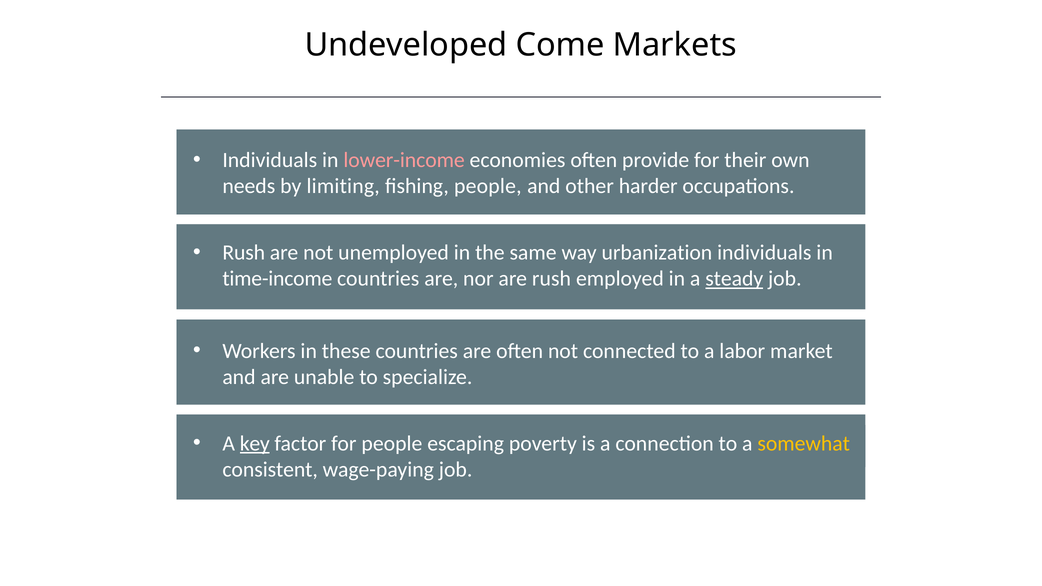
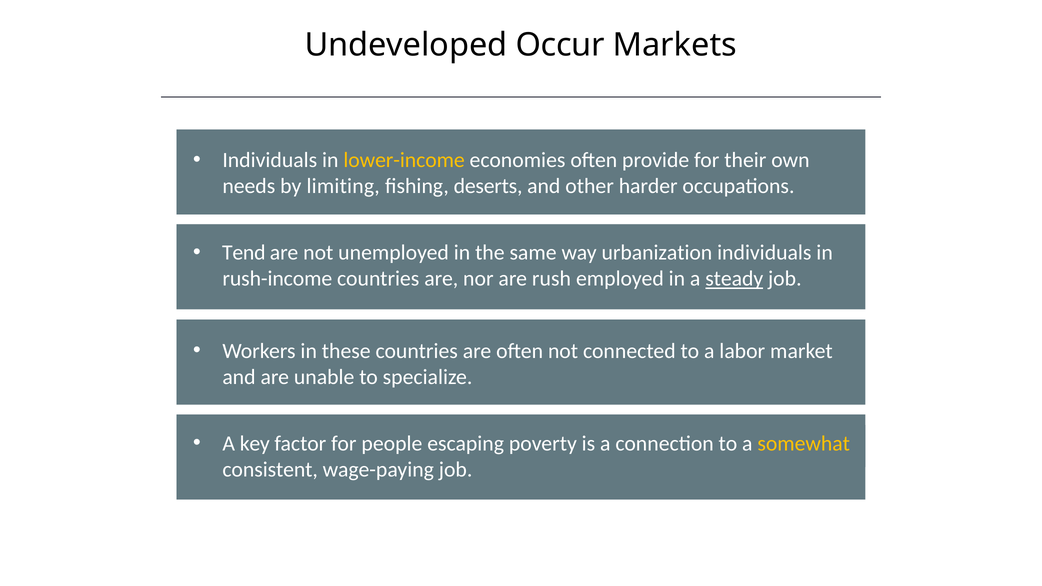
Come: Come -> Occur
lower-income colour: pink -> yellow
fishing people: people -> deserts
Rush at (244, 253): Rush -> Tend
time-income: time-income -> rush-income
key underline: present -> none
